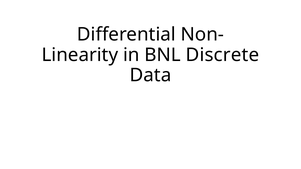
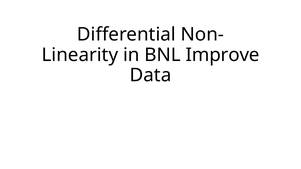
Discrete: Discrete -> Improve
